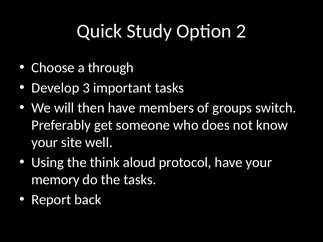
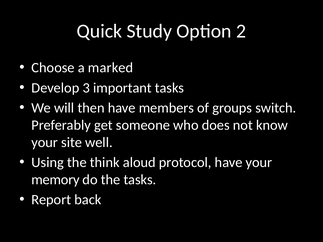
through: through -> marked
